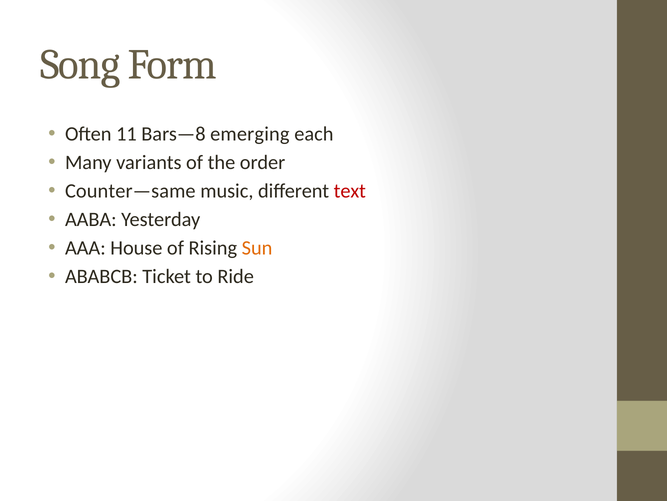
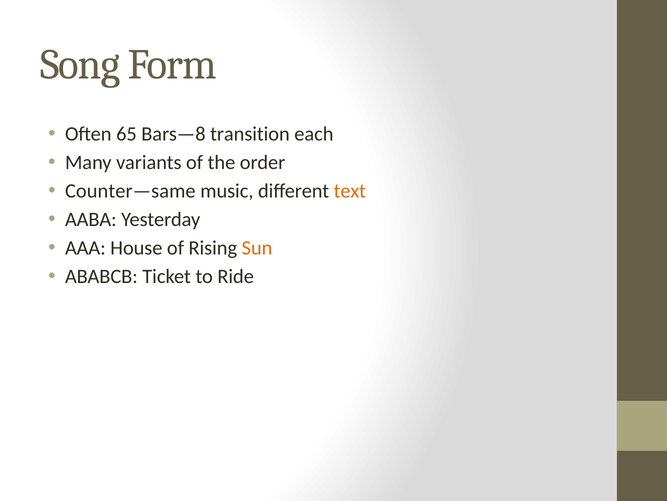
11: 11 -> 65
emerging: emerging -> transition
text colour: red -> orange
